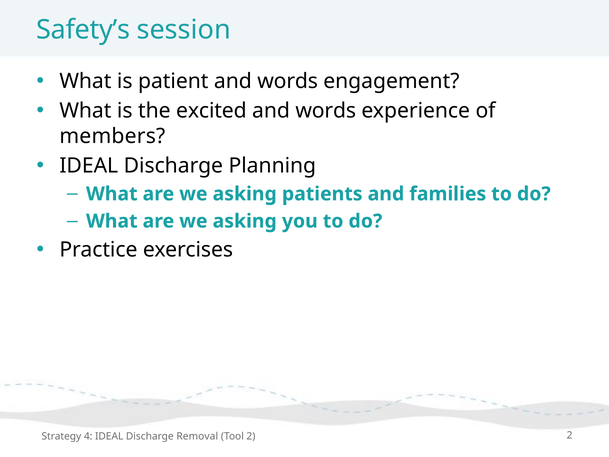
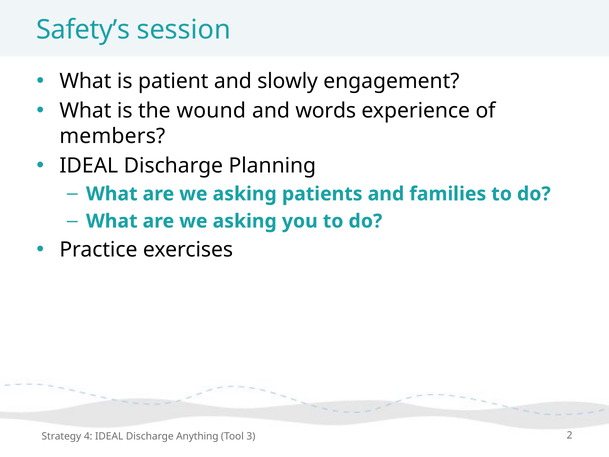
patient and words: words -> slowly
excited: excited -> wound
Removal: Removal -> Anything
Tool 2: 2 -> 3
